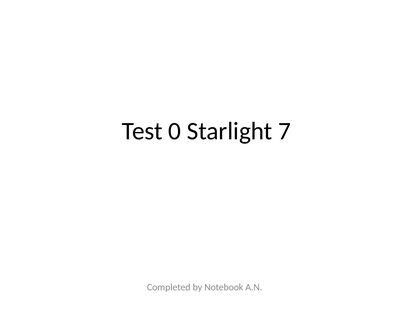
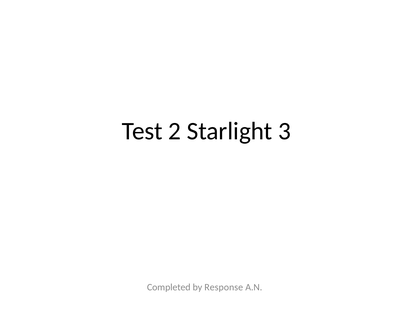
0: 0 -> 2
7: 7 -> 3
Notebook: Notebook -> Response
